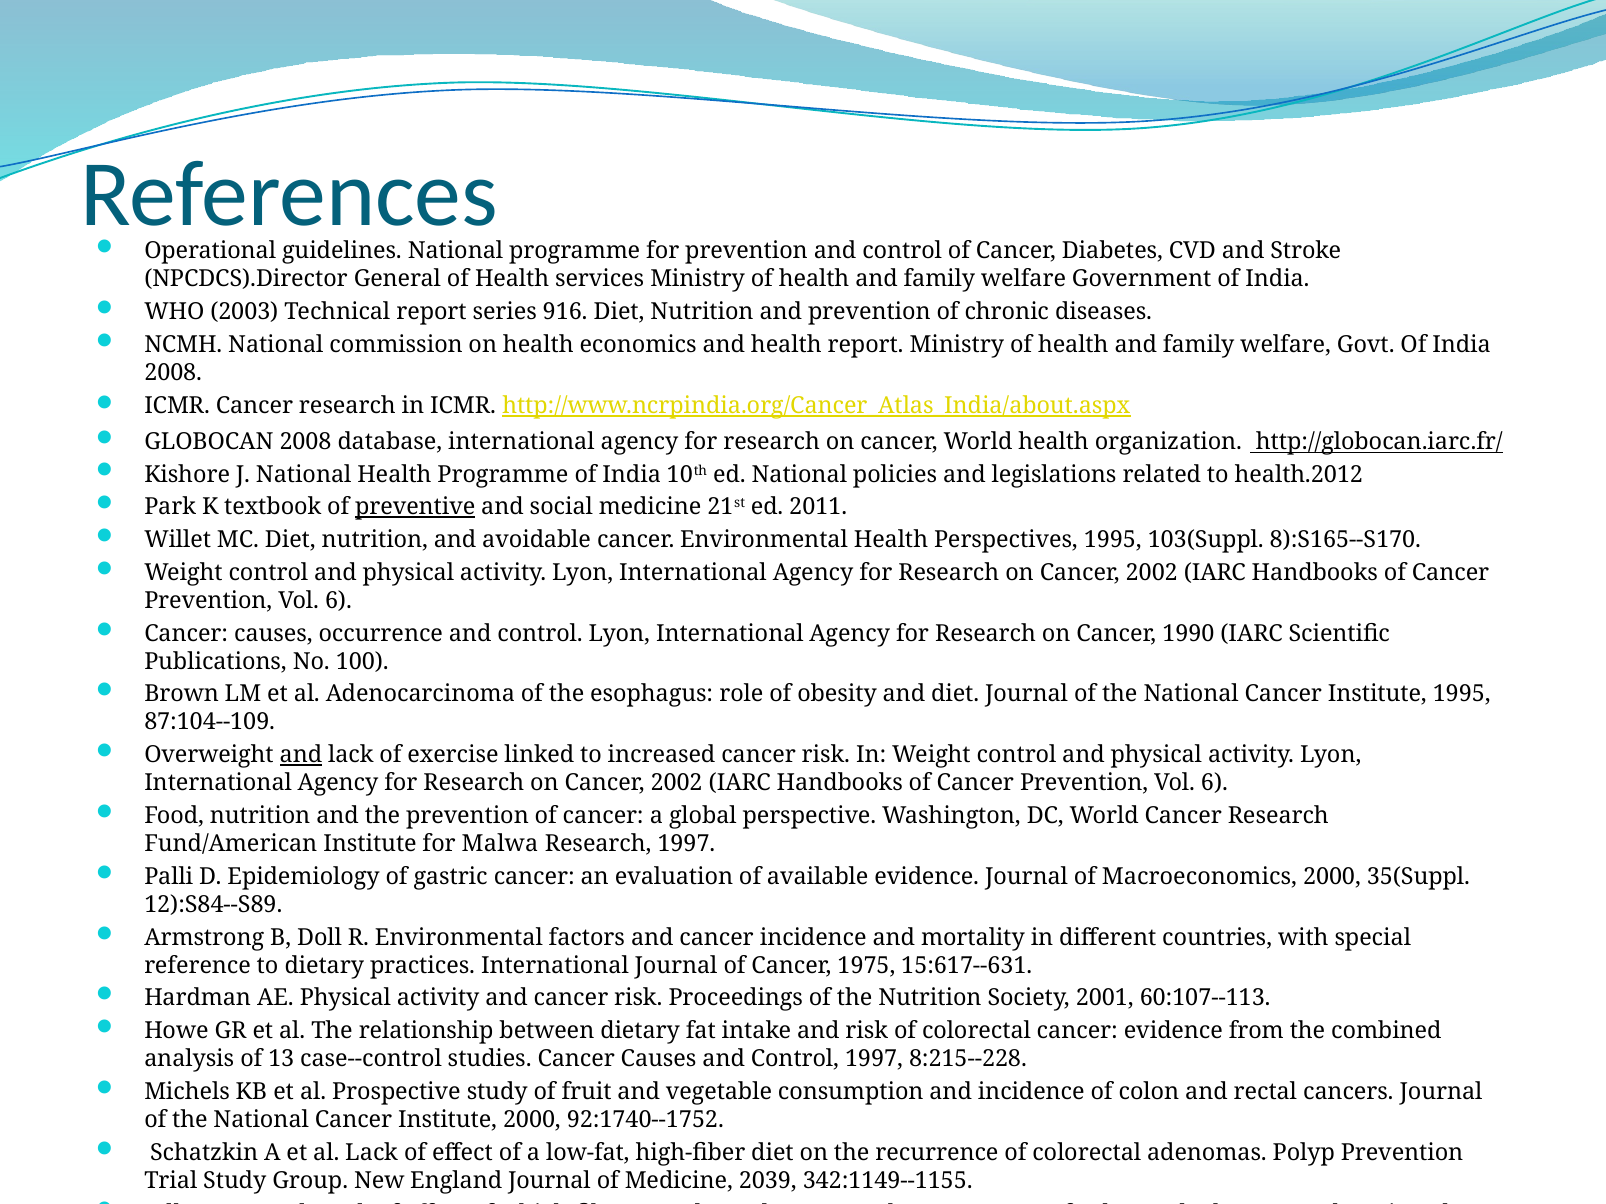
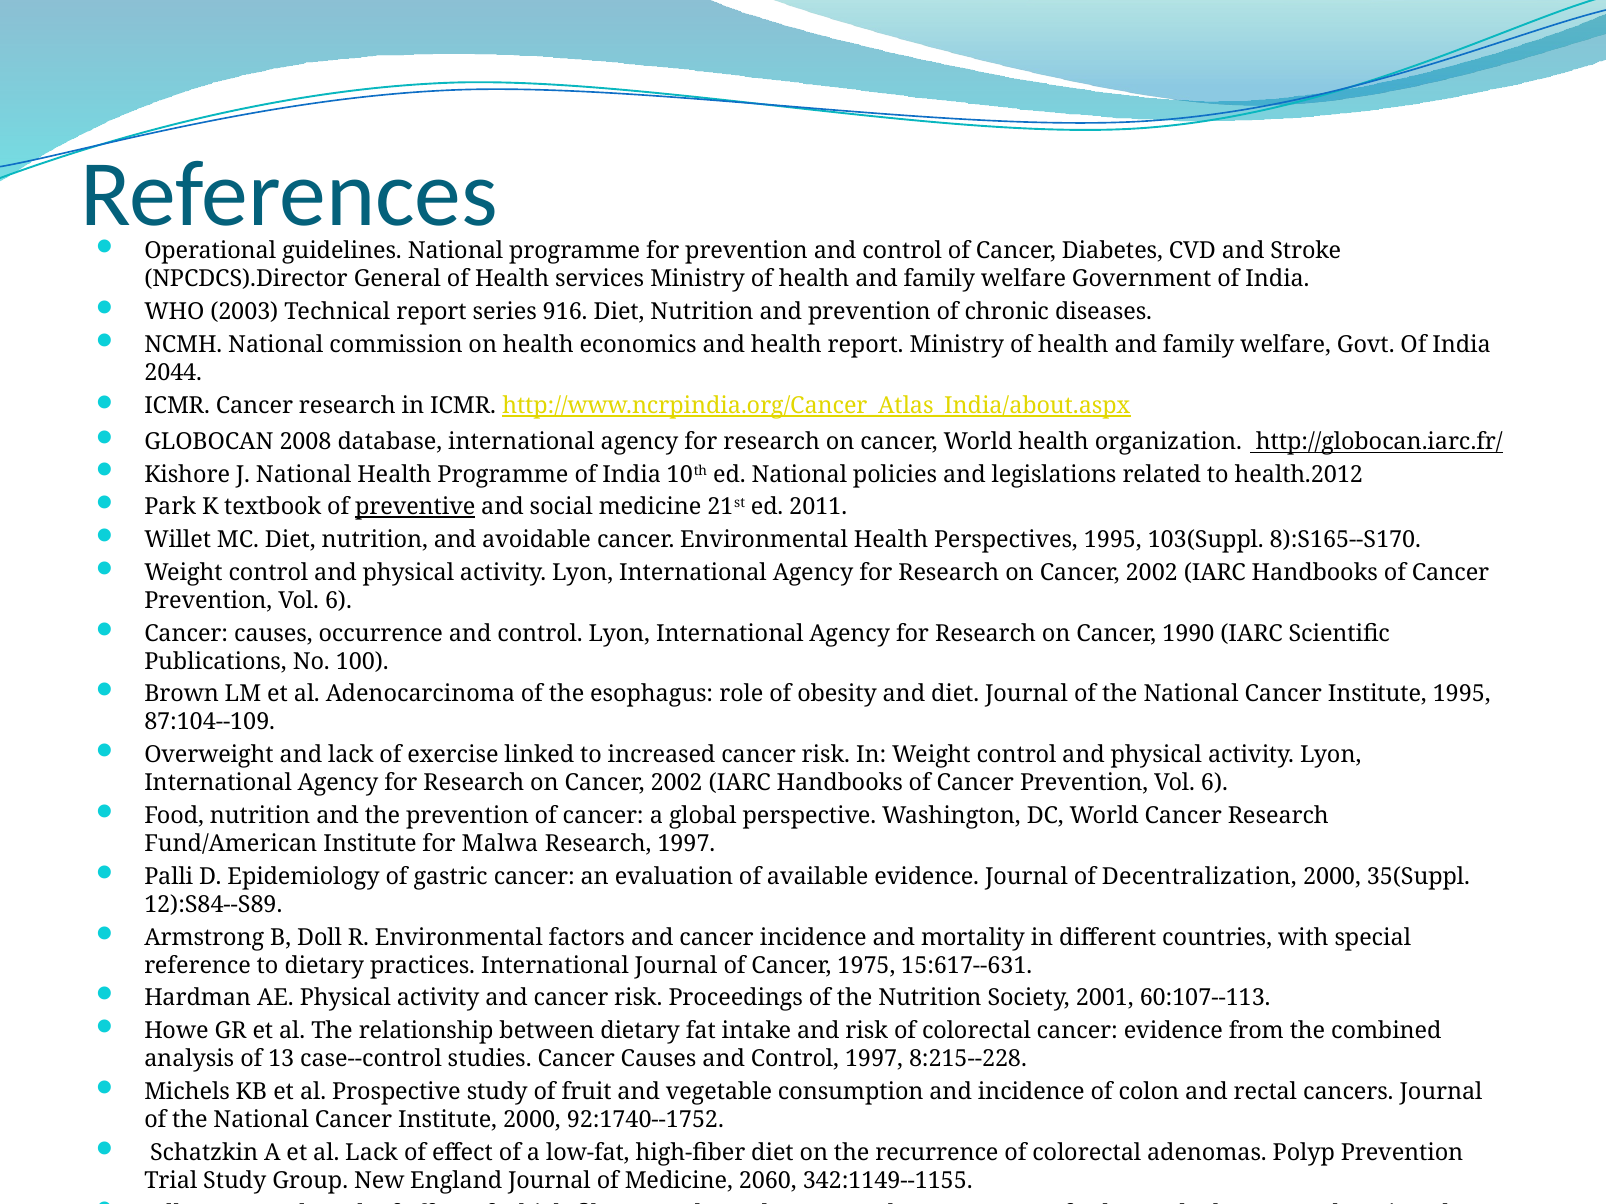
2008 at (173, 373): 2008 -> 2044
and at (301, 755) underline: present -> none
Macroeconomics: Macroeconomics -> Decentralization
2039: 2039 -> 2060
